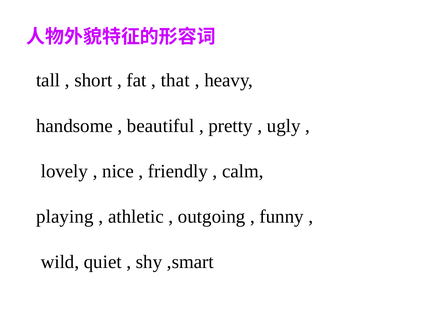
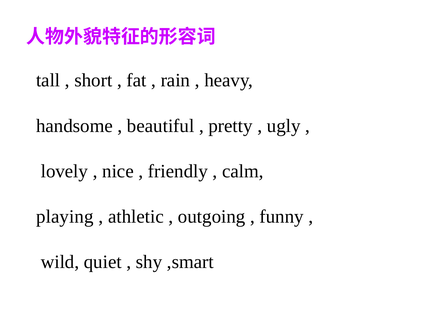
that: that -> rain
